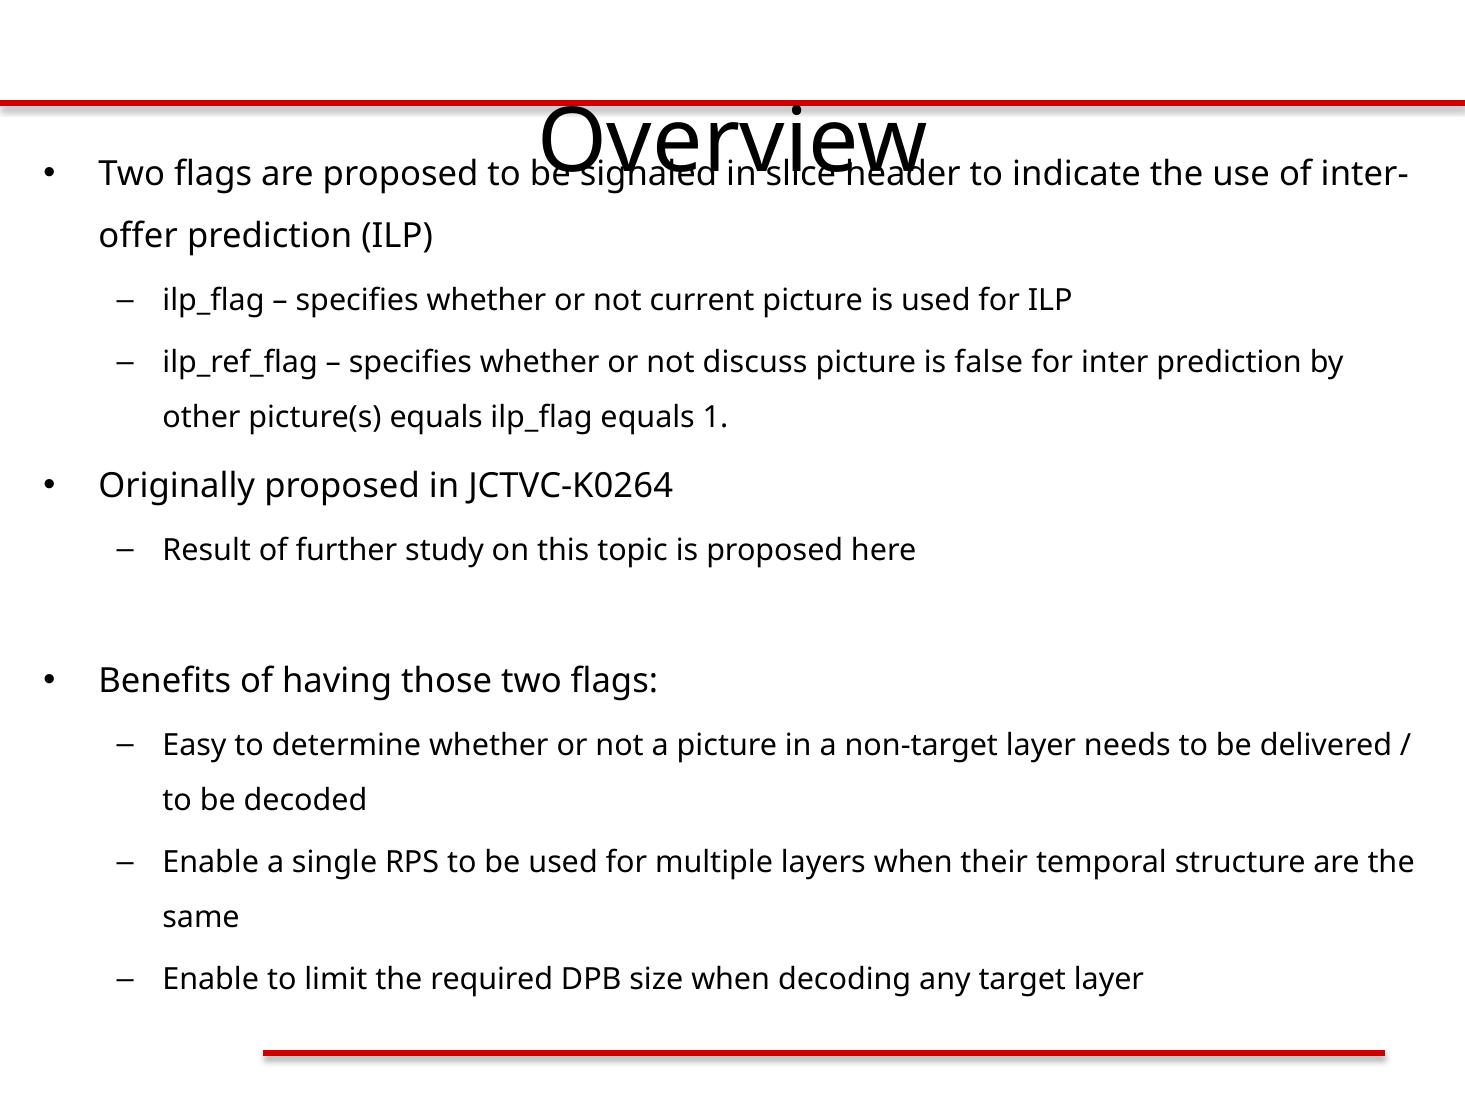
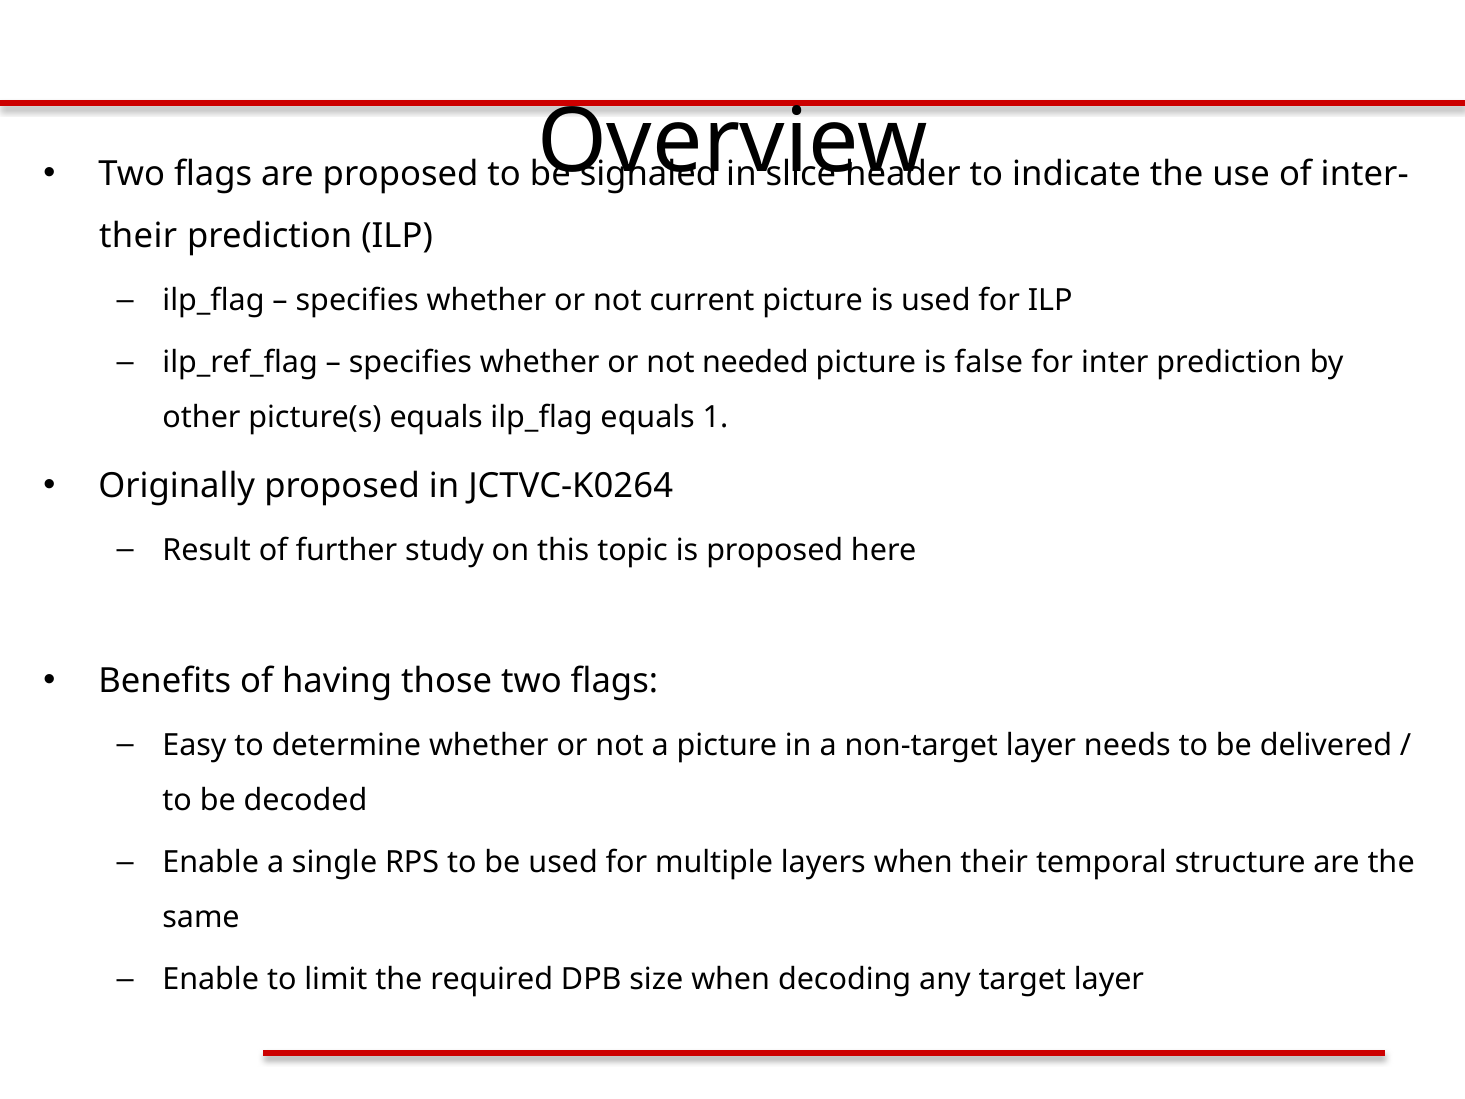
offer at (138, 236): offer -> their
discuss: discuss -> needed
